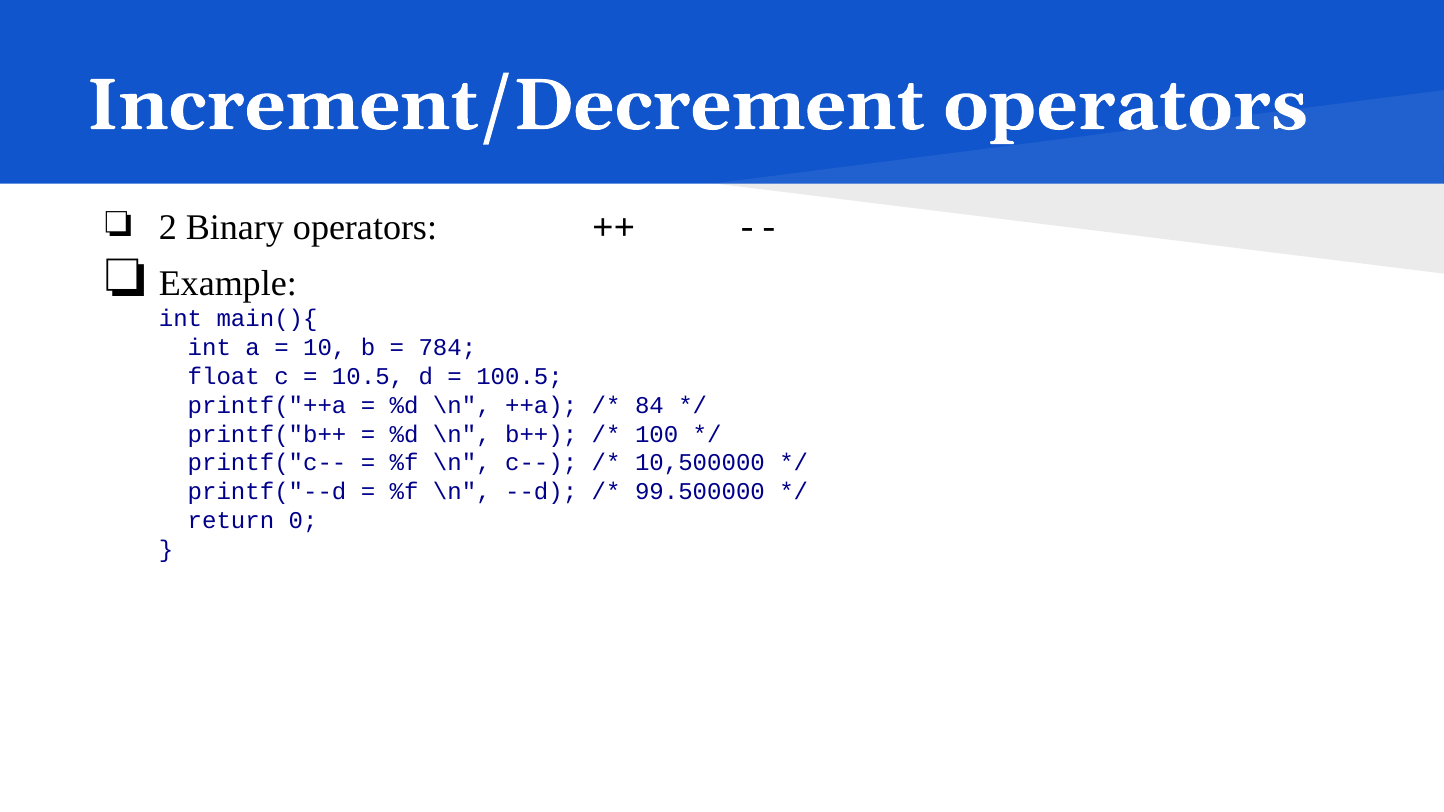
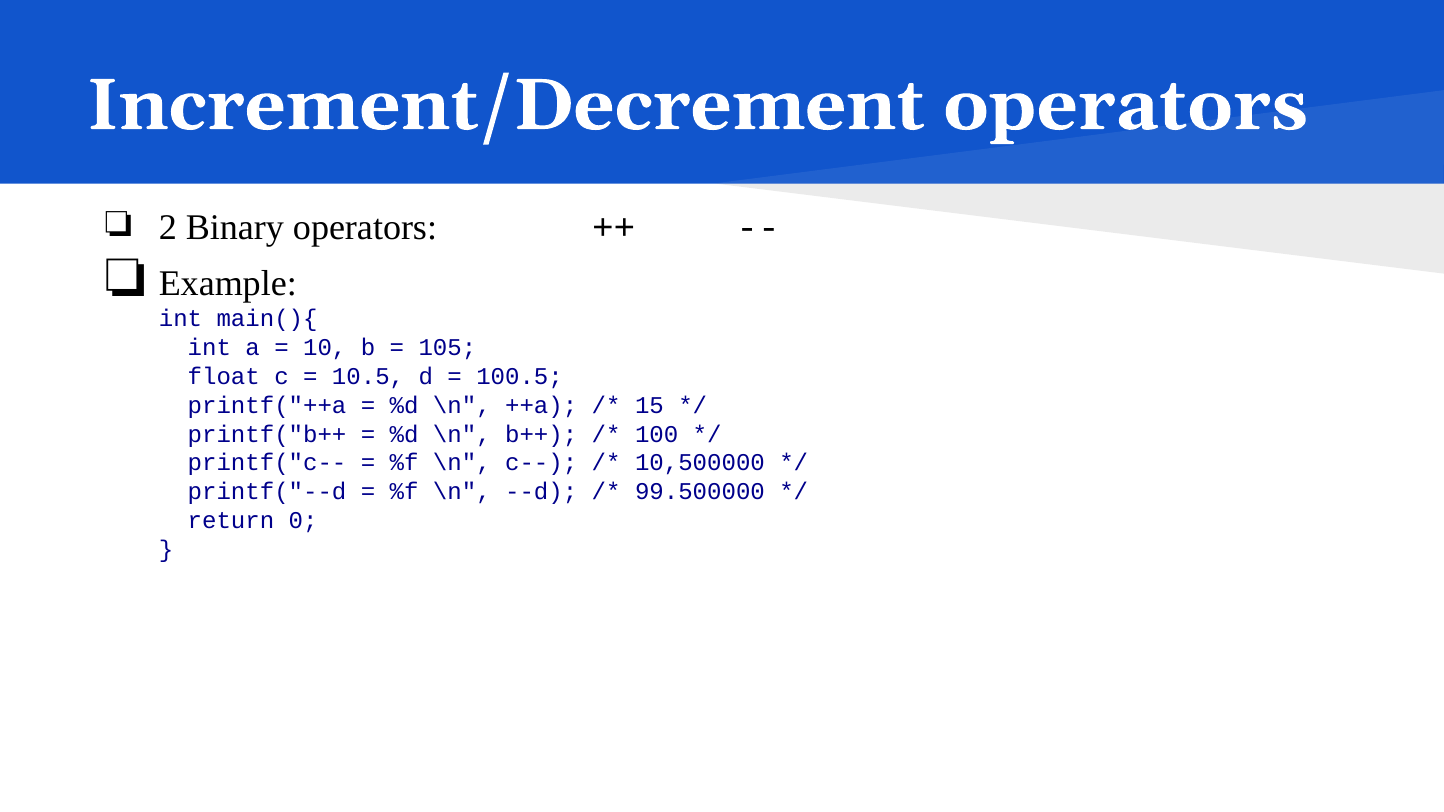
784: 784 -> 105
84: 84 -> 15
